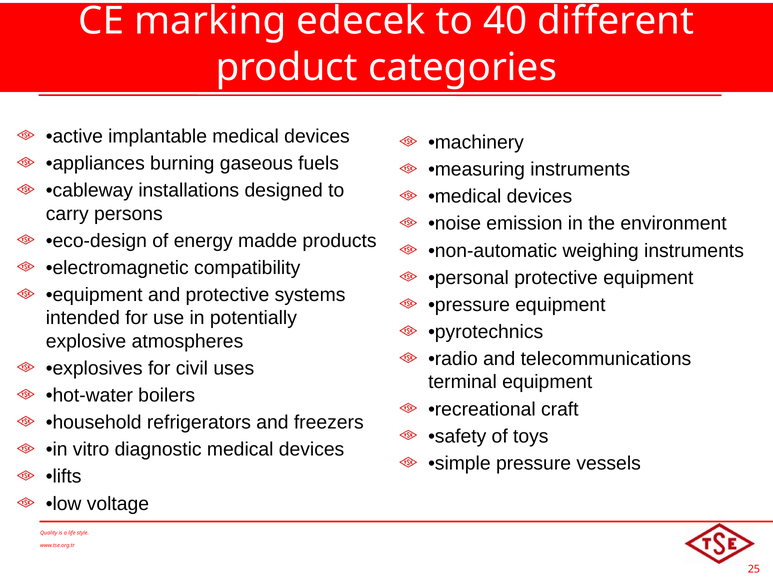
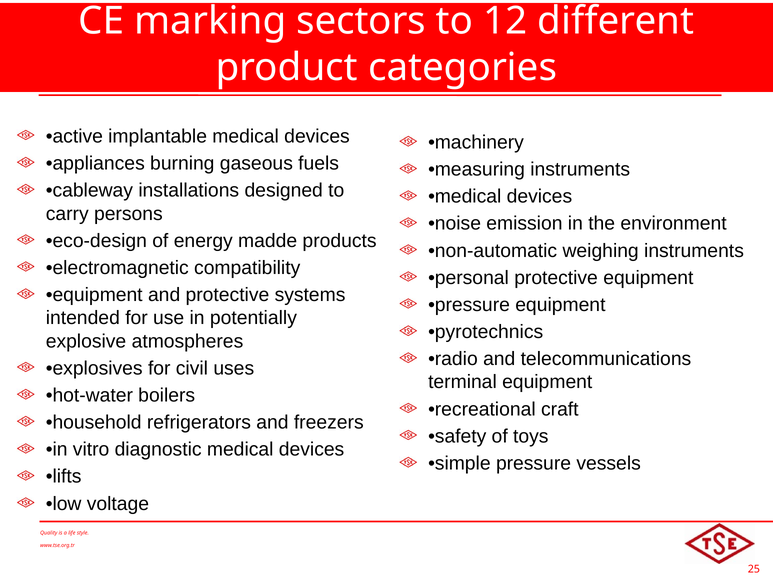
edecek: edecek -> sectors
40: 40 -> 12
